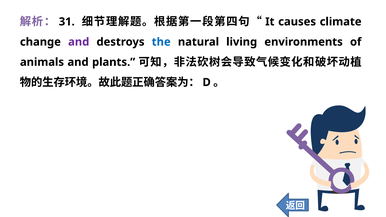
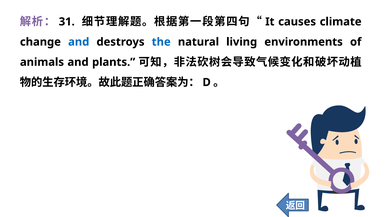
and at (79, 42) colour: purple -> blue
